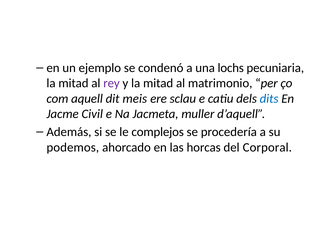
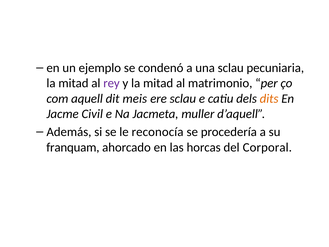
una lochs: lochs -> sclau
dits colour: blue -> orange
complejos: complejos -> reconocía
podemos: podemos -> franquam
